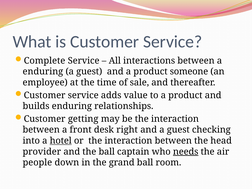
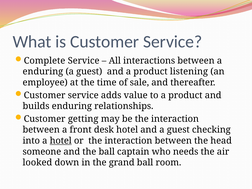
someone: someone -> listening
desk right: right -> hotel
provider: provider -> someone
needs underline: present -> none
people: people -> looked
